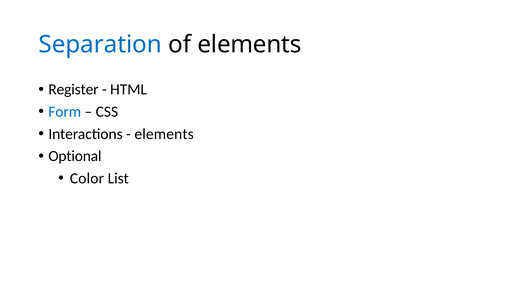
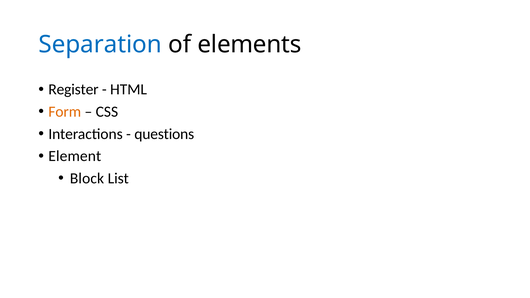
Form colour: blue -> orange
elements at (164, 134): elements -> questions
Optional: Optional -> Element
Color: Color -> Block
